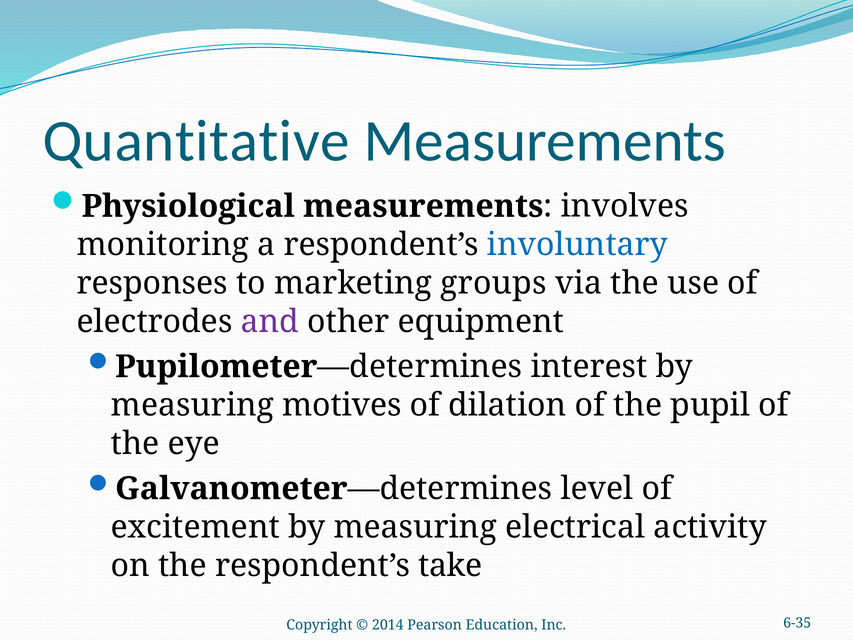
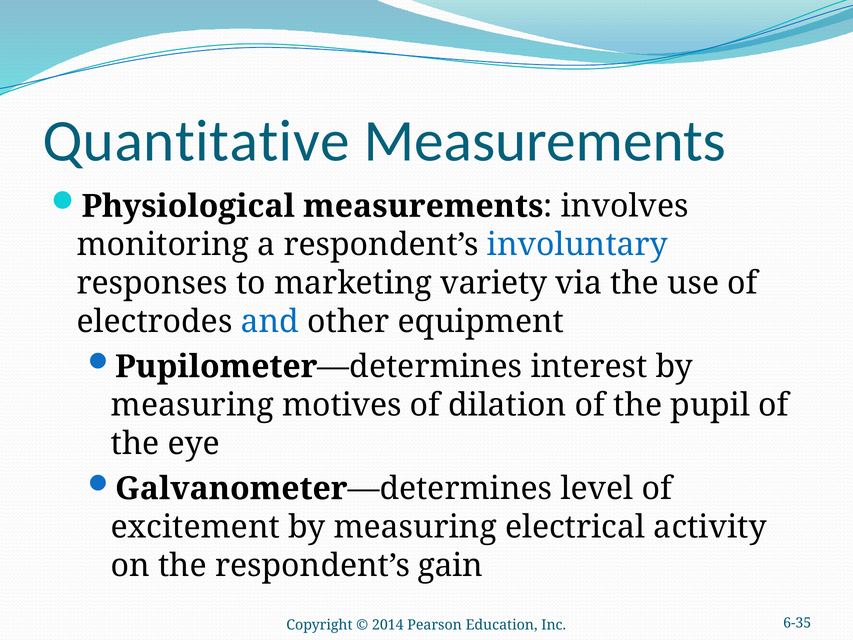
groups: groups -> variety
and colour: purple -> blue
take: take -> gain
